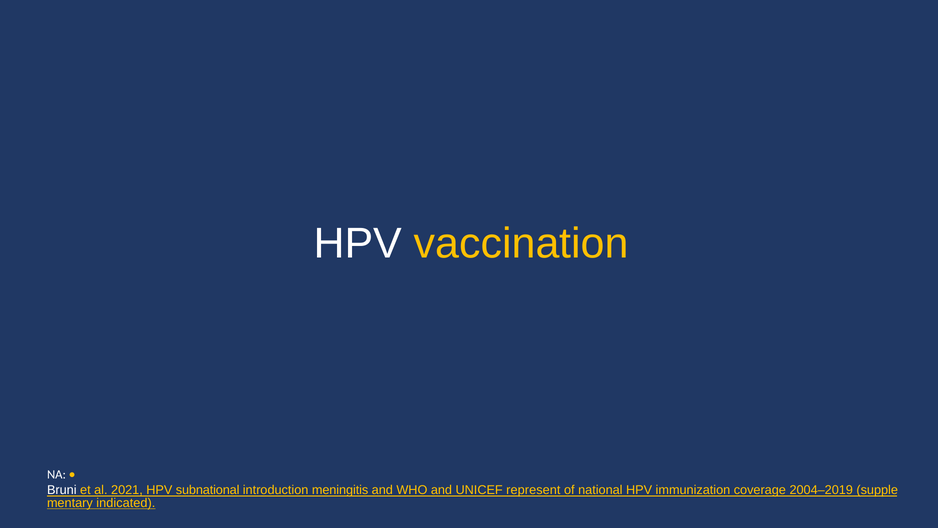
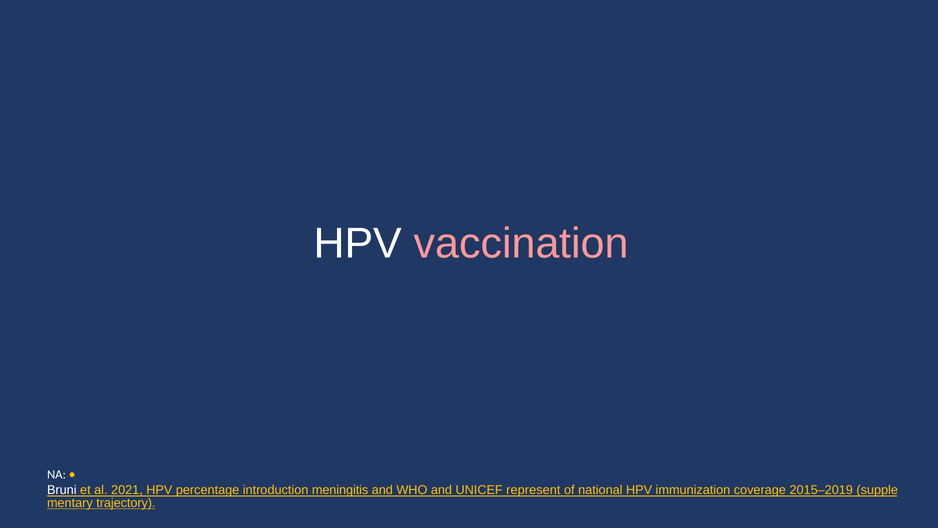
vaccination colour: yellow -> pink
subnational: subnational -> percentage
2004–2019: 2004–2019 -> 2015–2019
indicated: indicated -> trajectory
